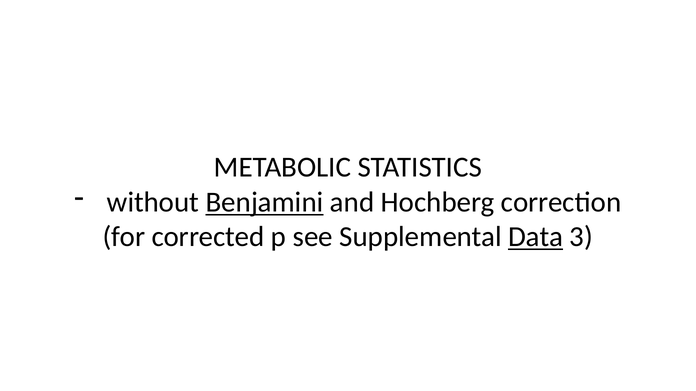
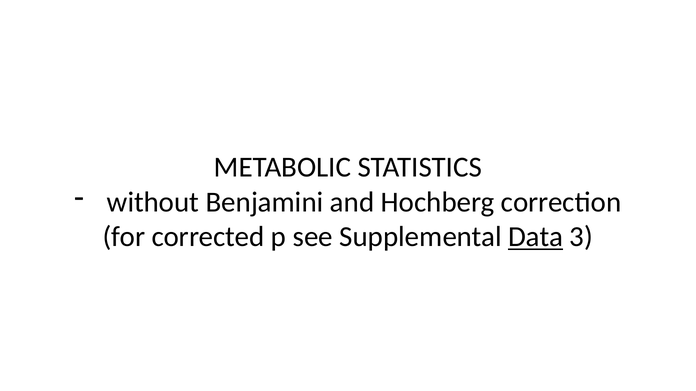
Benjamini underline: present -> none
